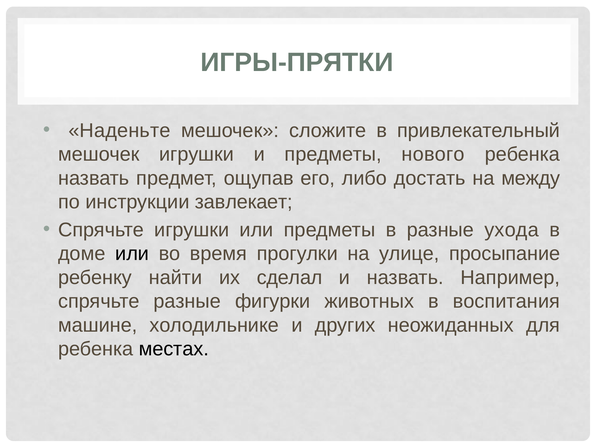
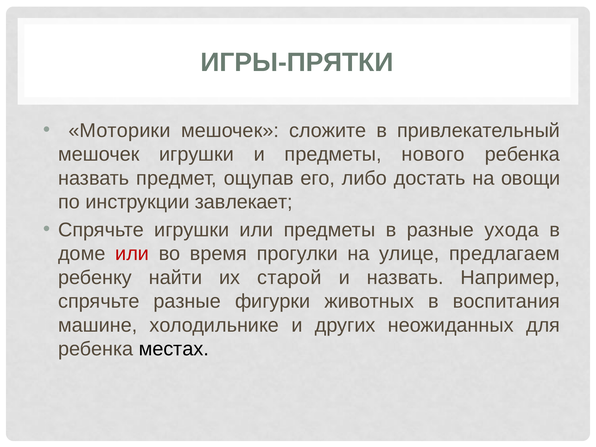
Наденьте: Наденьте -> Моторики
между: между -> овощи
или at (132, 254) colour: black -> red
просыпание: просыпание -> предлагаем
сделал: сделал -> старой
